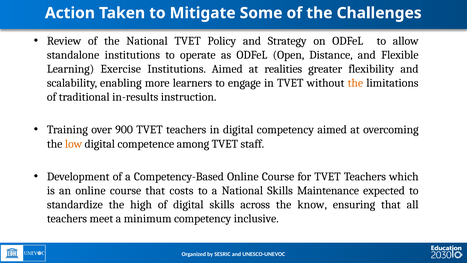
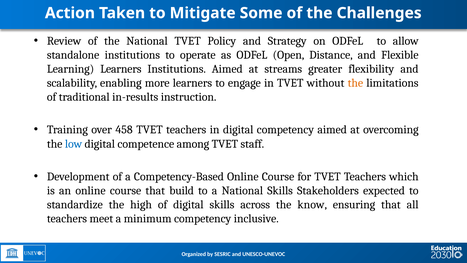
Learning Exercise: Exercise -> Learners
realities: realities -> streams
900: 900 -> 458
low colour: orange -> blue
costs: costs -> build
Maintenance: Maintenance -> Stakeholders
